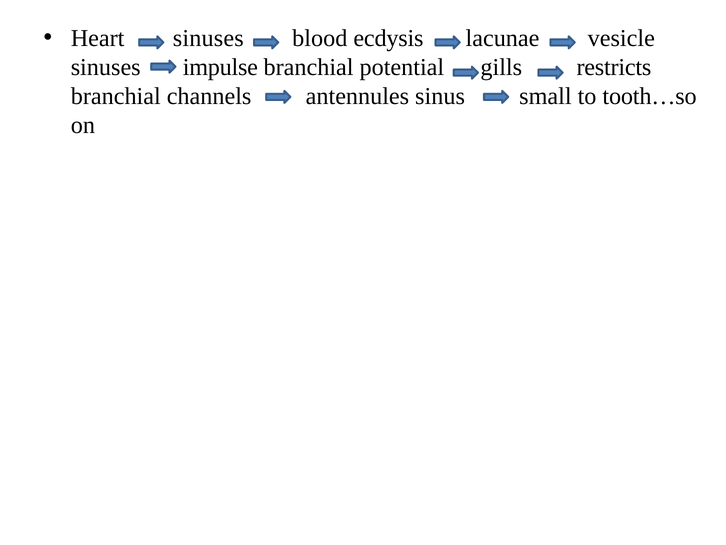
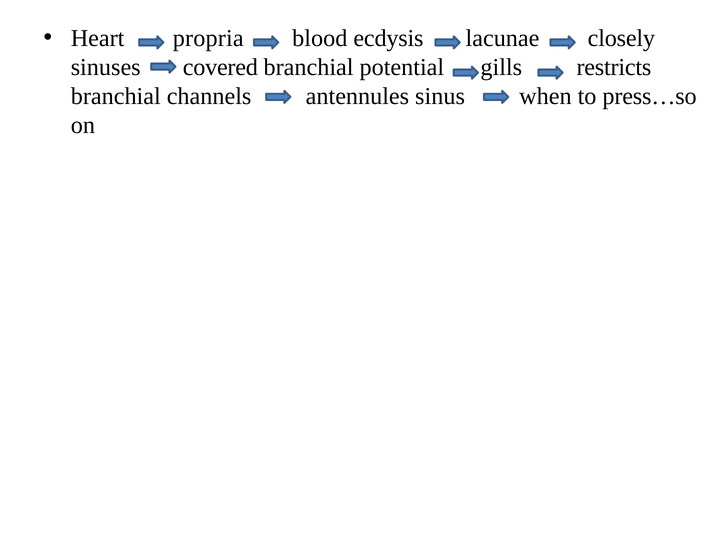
Heart sinuses: sinuses -> propria
vesicle: vesicle -> closely
impulse: impulse -> covered
small: small -> when
tooth…so: tooth…so -> press…so
